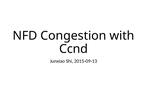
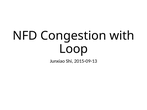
Ccnd: Ccnd -> Loop
